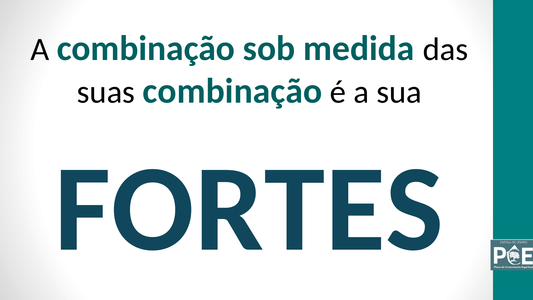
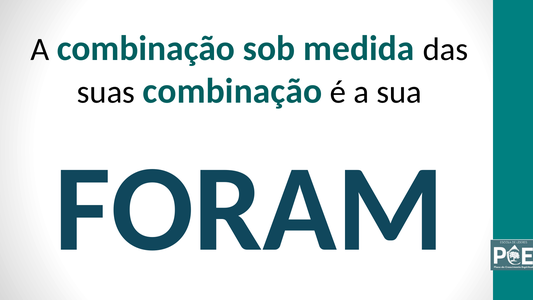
FORTES: FORTES -> FORAM
